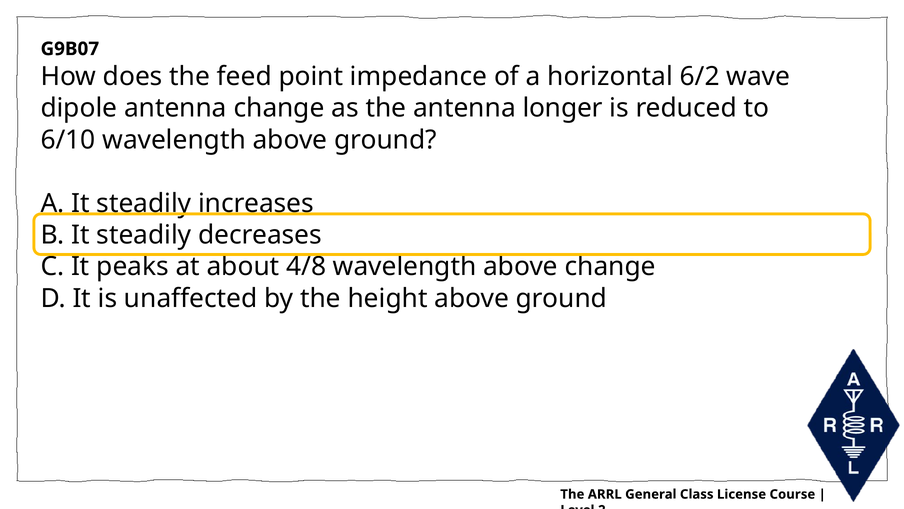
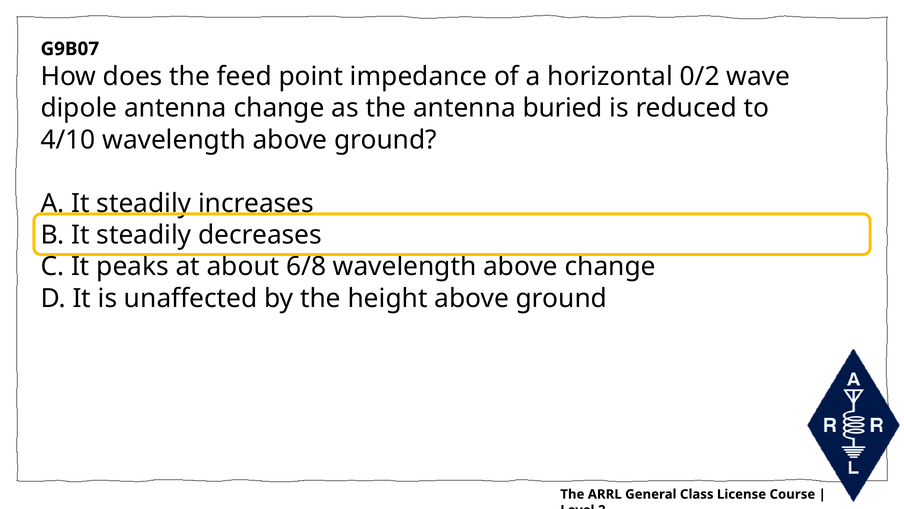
6/2: 6/2 -> 0/2
longer: longer -> buried
6/10: 6/10 -> 4/10
4/8: 4/8 -> 6/8
